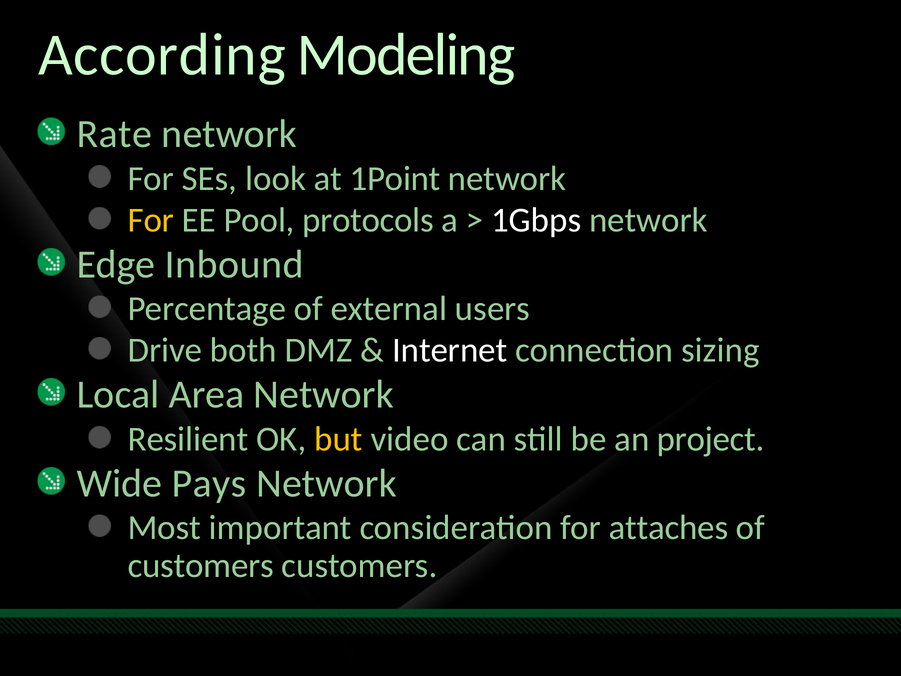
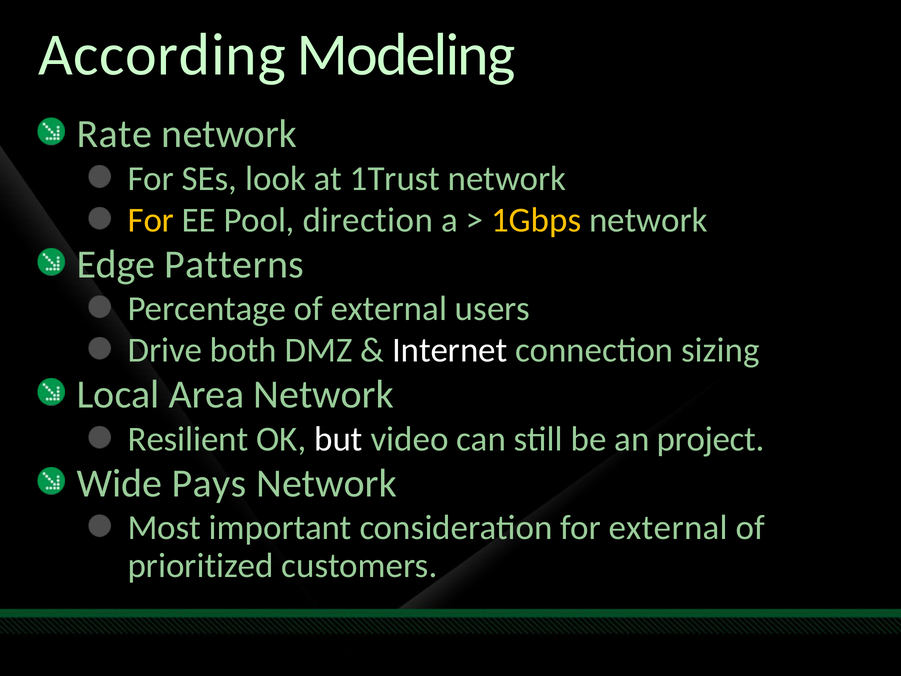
1Point: 1Point -> 1Trust
protocols: protocols -> direction
1Gbps colour: white -> yellow
Inbound: Inbound -> Patterns
but colour: yellow -> white
for attaches: attaches -> external
customers at (201, 565): customers -> prioritized
